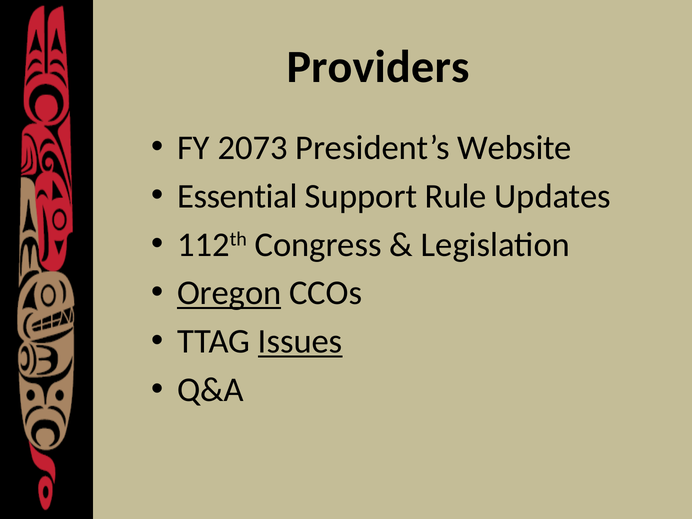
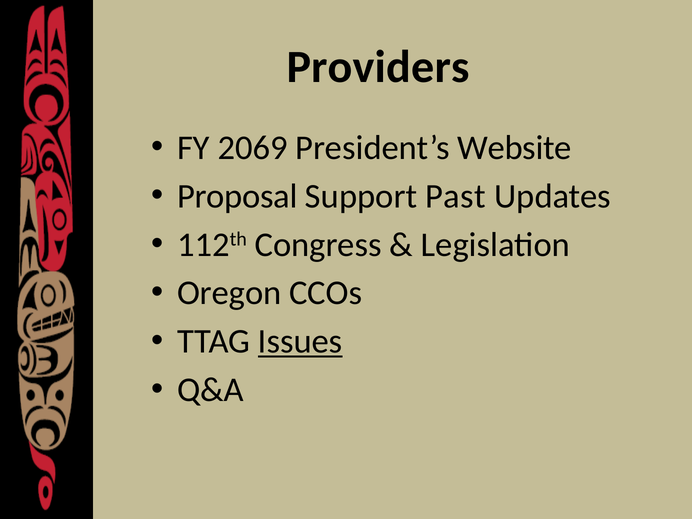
2073: 2073 -> 2069
Essential: Essential -> Proposal
Rule: Rule -> Past
Oregon underline: present -> none
